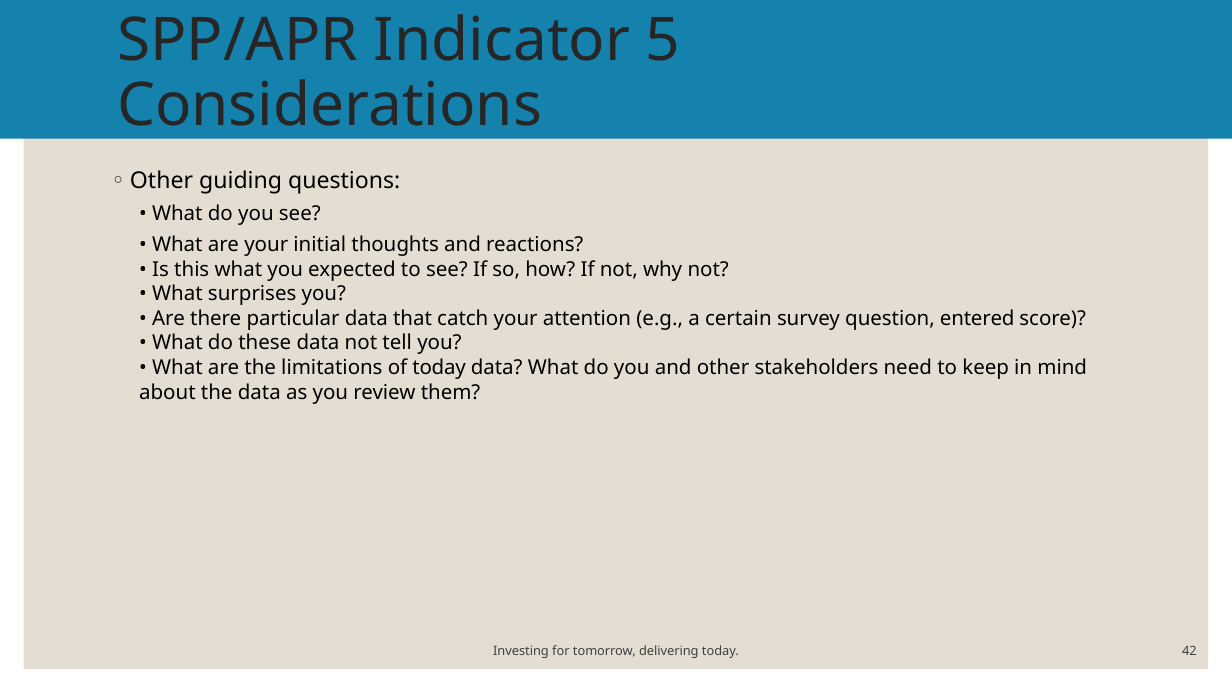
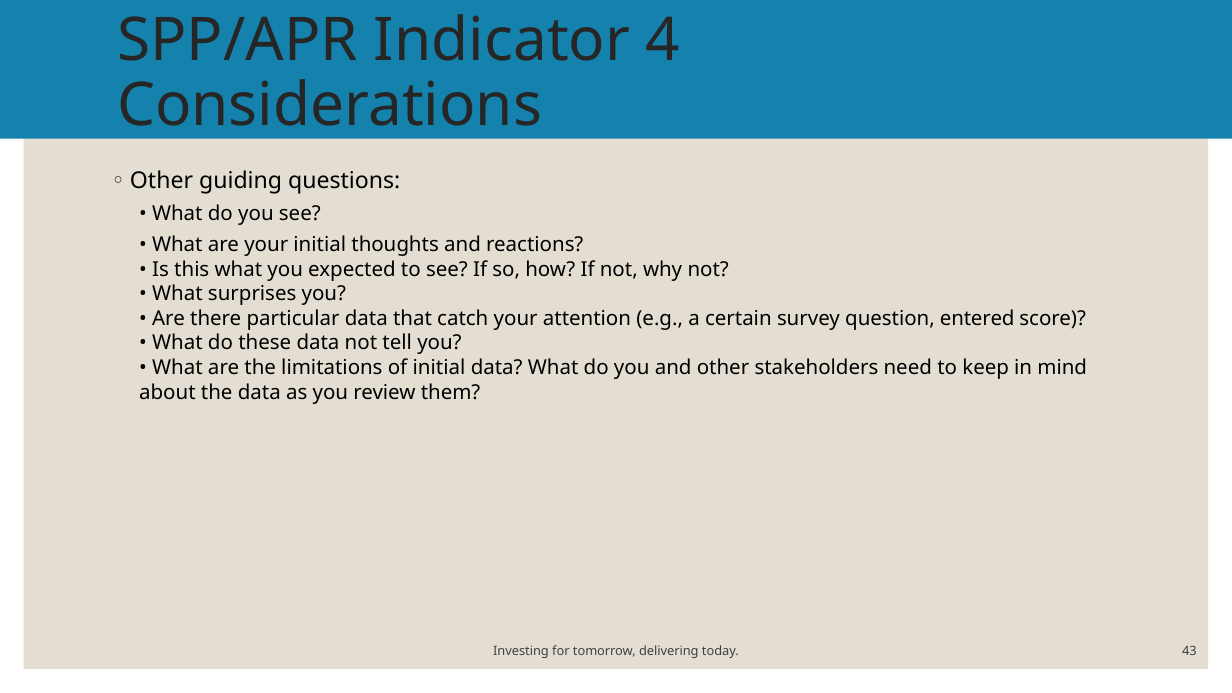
5: 5 -> 4
of today: today -> initial
42: 42 -> 43
